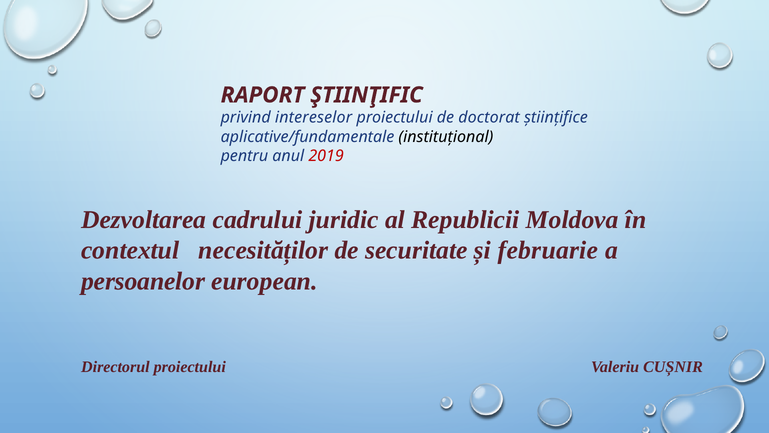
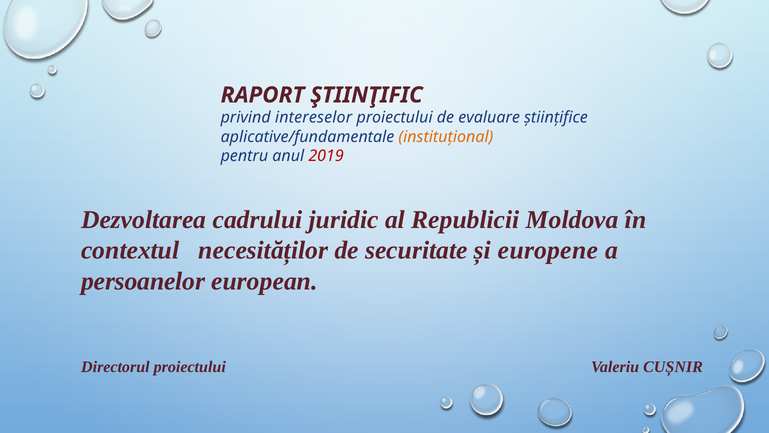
doctorat: doctorat -> evaluare
instituțional colour: black -> orange
februarie: februarie -> europene
